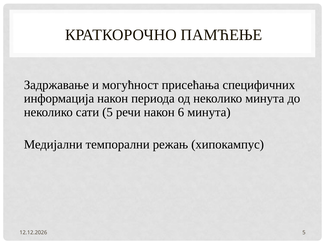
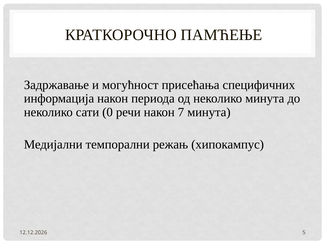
сати 5: 5 -> 0
6: 6 -> 7
